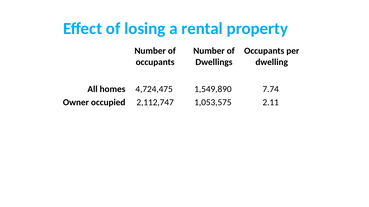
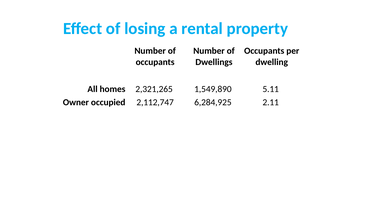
4,724,475: 4,724,475 -> 2,321,265
7.74: 7.74 -> 5.11
1,053,575: 1,053,575 -> 6,284,925
